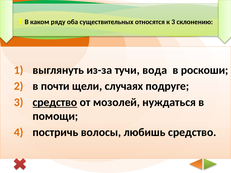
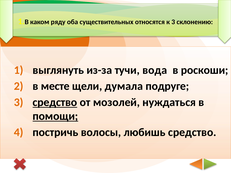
почти: почти -> месте
случаях: случаях -> думала
помощи underline: none -> present
